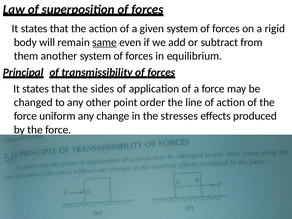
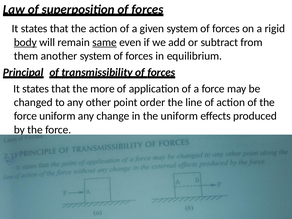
body underline: none -> present
sides: sides -> more
the stresses: stresses -> uniform
